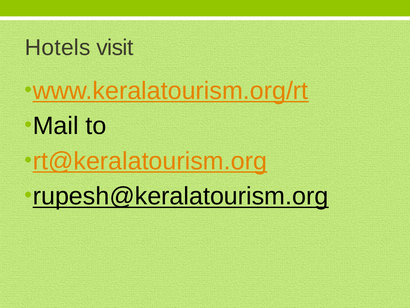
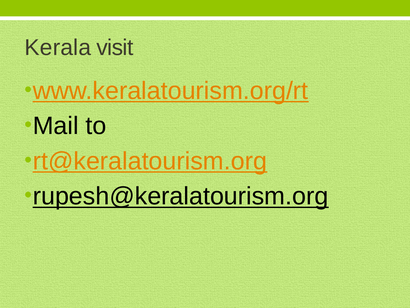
Hotels: Hotels -> Kerala
